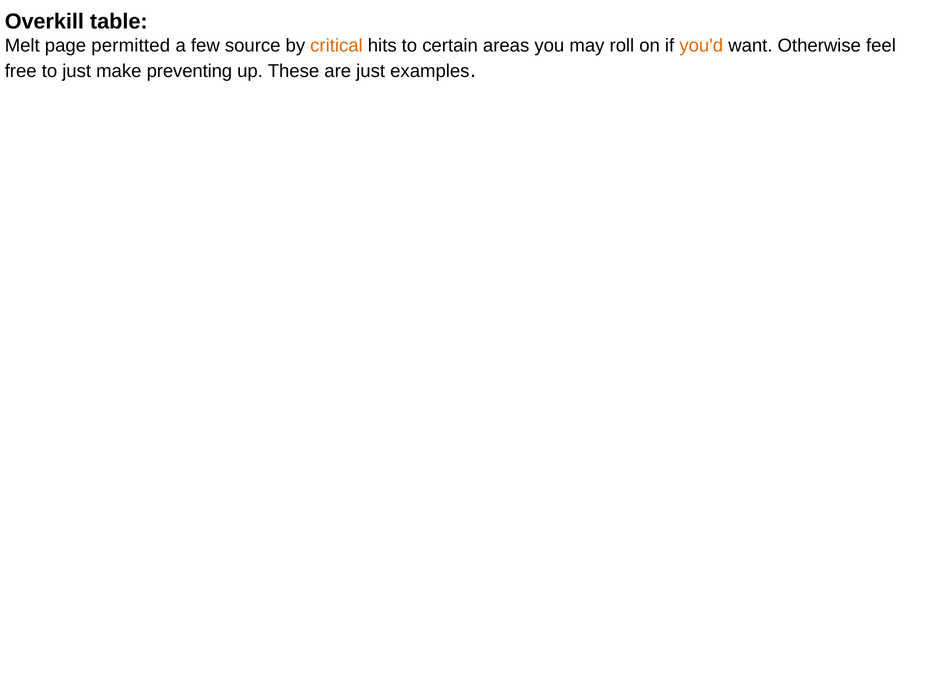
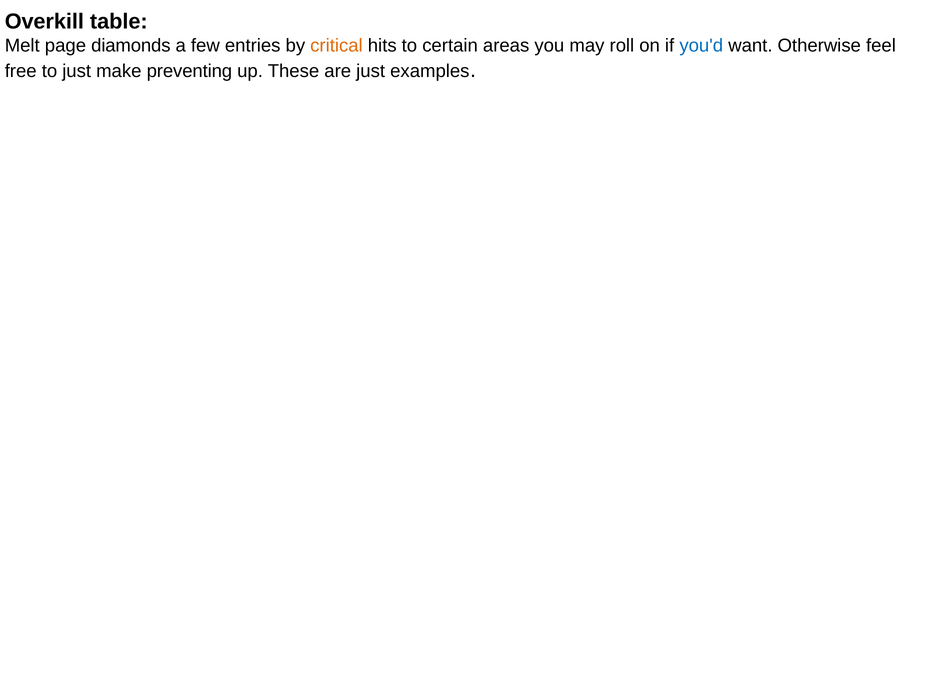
permitted: permitted -> diamonds
source: source -> entries
you'd colour: orange -> blue
